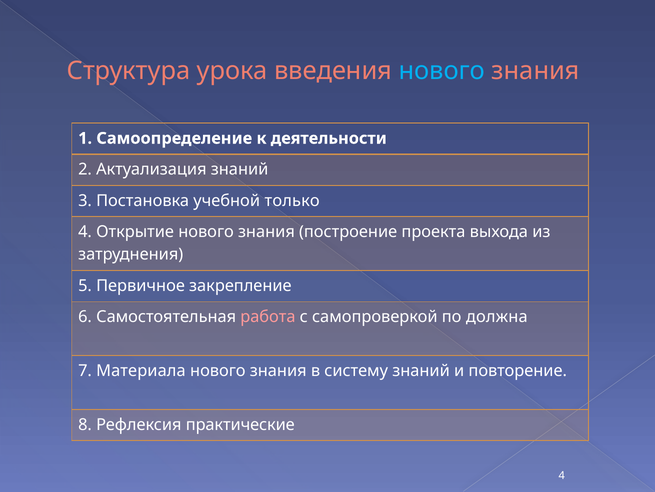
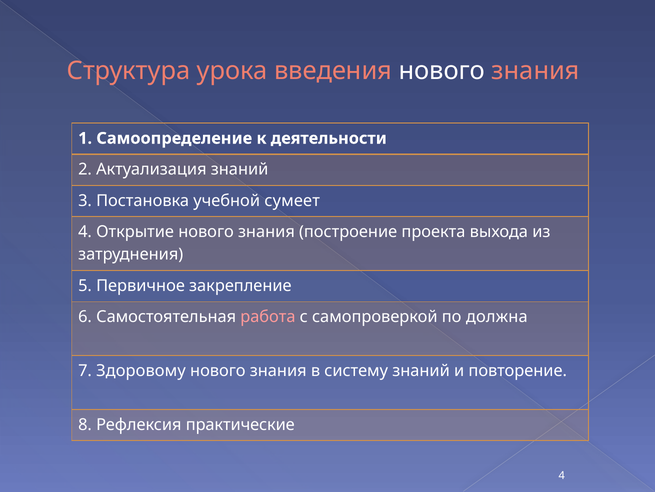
нового at (442, 71) colour: light blue -> white
только: только -> сумеет
Материала: Материала -> Здоровому
